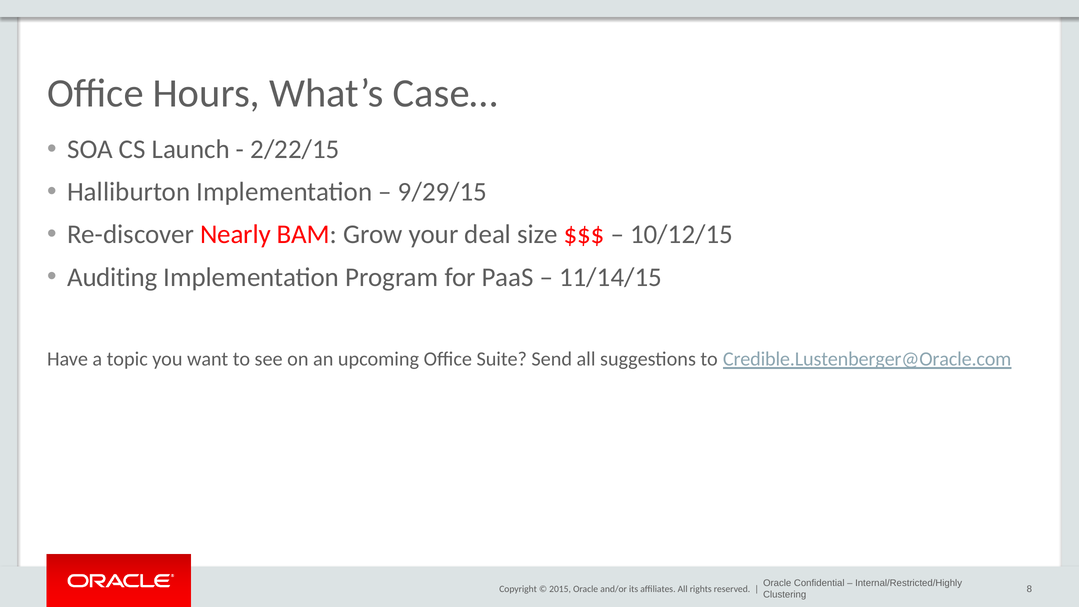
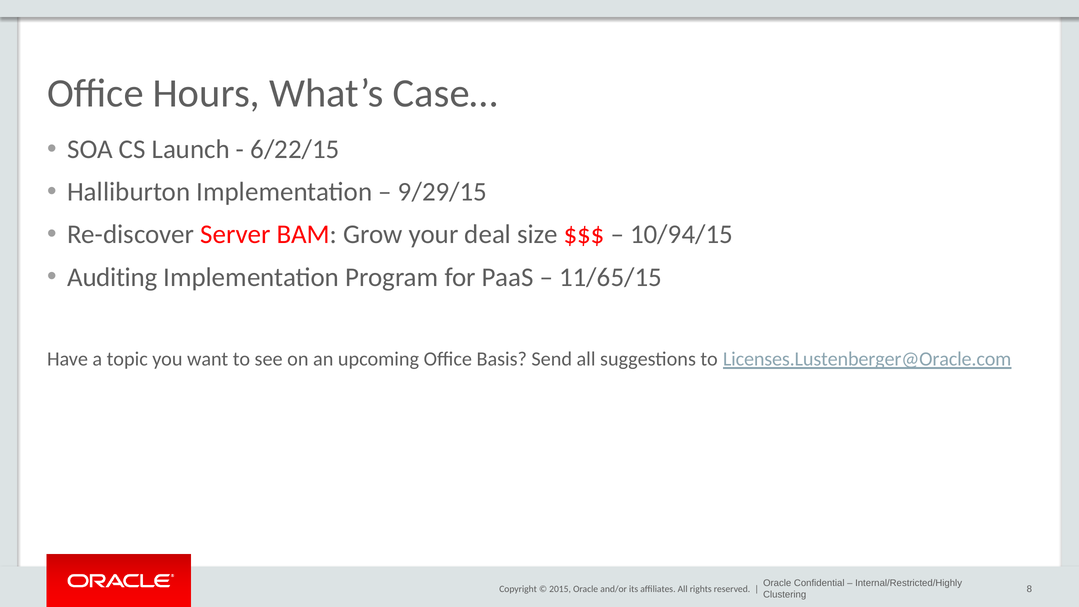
2/22/15: 2/22/15 -> 6/22/15
Nearly: Nearly -> Server
10/12/15: 10/12/15 -> 10/94/15
11/14/15: 11/14/15 -> 11/65/15
Suite: Suite -> Basis
Credible.Lustenberger@Oracle.com: Credible.Lustenberger@Oracle.com -> Licenses.Lustenberger@Oracle.com
